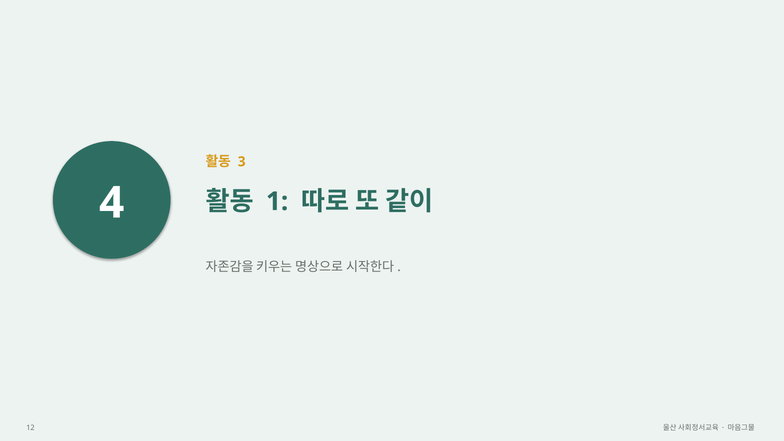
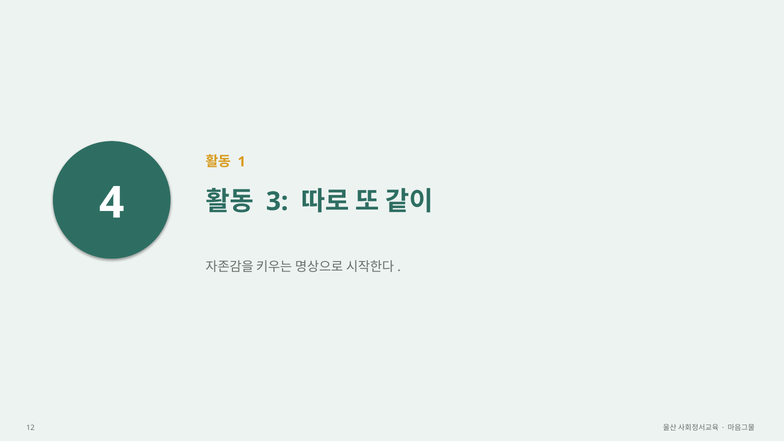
3: 3 -> 1
1: 1 -> 3
